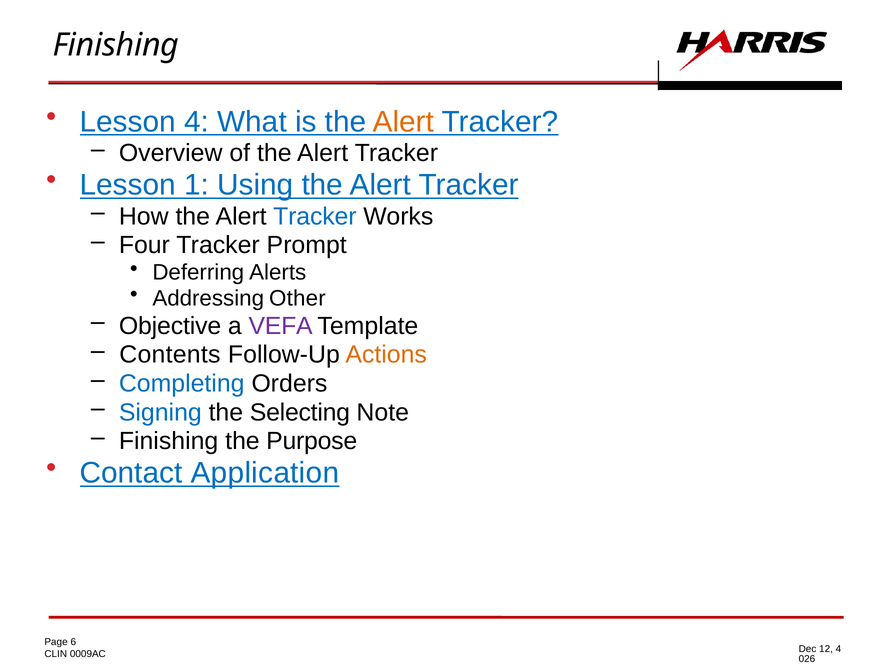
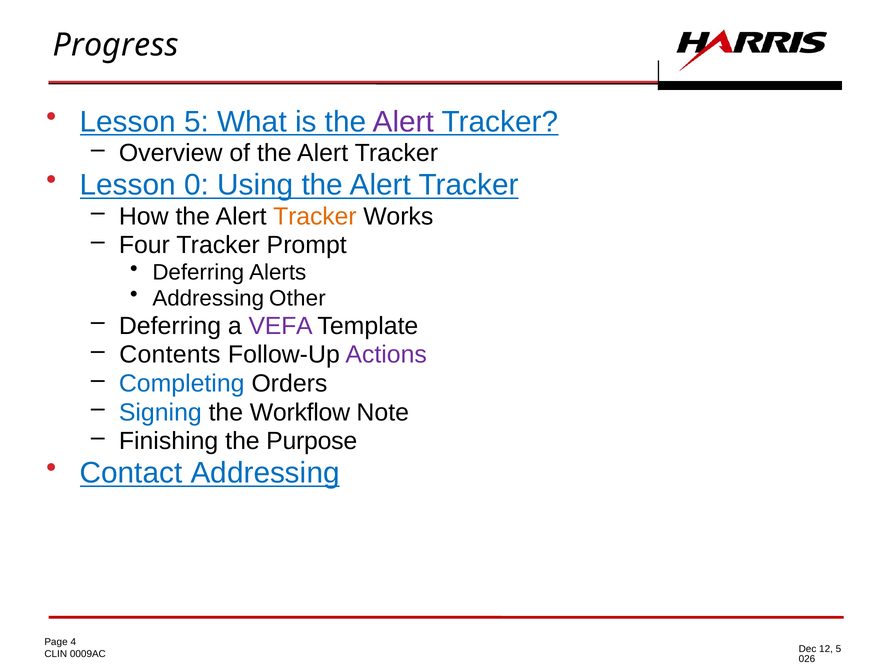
Finishing at (116, 45): Finishing -> Progress
Lesson 4: 4 -> 5
Alert at (403, 122) colour: orange -> purple
1: 1 -> 0
Tracker at (315, 217) colour: blue -> orange
Objective at (170, 326): Objective -> Deferring
Actions colour: orange -> purple
Selecting: Selecting -> Workflow
Contact Application: Application -> Addressing
6: 6 -> 4
4 at (839, 650): 4 -> 5
